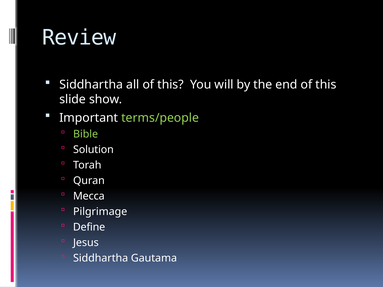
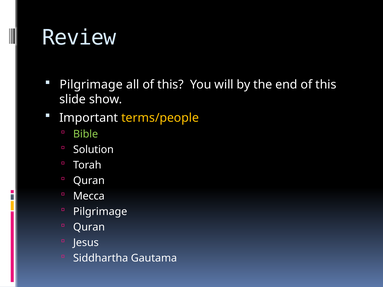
Siddhartha at (91, 85): Siddhartha -> Pilgrimage
terms/people colour: light green -> yellow
Define at (89, 227): Define -> Quran
